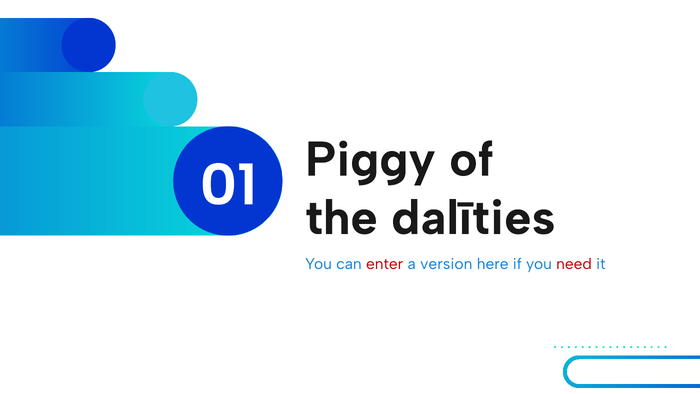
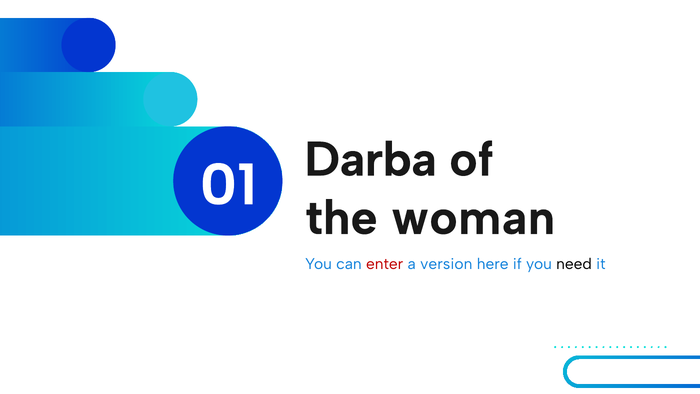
Piggy: Piggy -> Darba
dalīties: dalīties -> woman
need colour: red -> black
